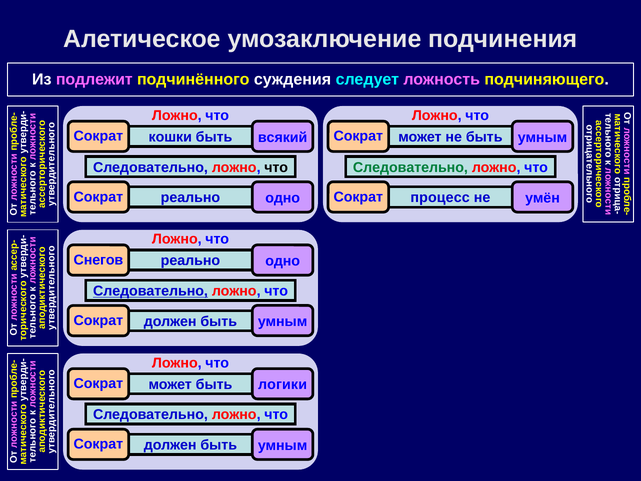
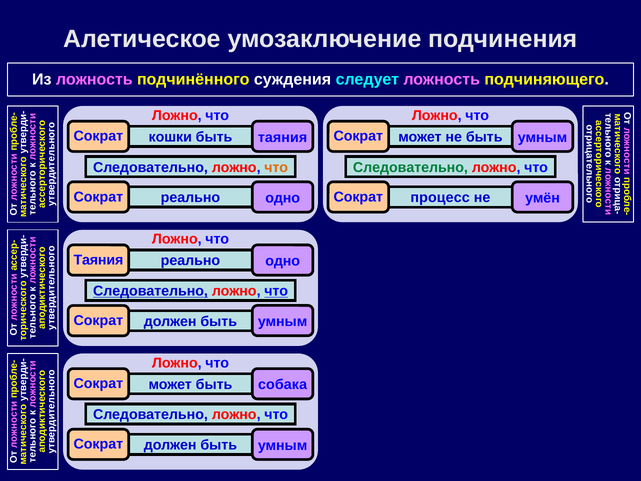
Из подлежит: подлежит -> ложность
Сократ всякий: всякий -> таяния
что at (276, 167) colour: black -> orange
Снегов at (98, 260): Снегов -> Таяния
что at (276, 291) underline: none -> present
логики: логики -> собака
